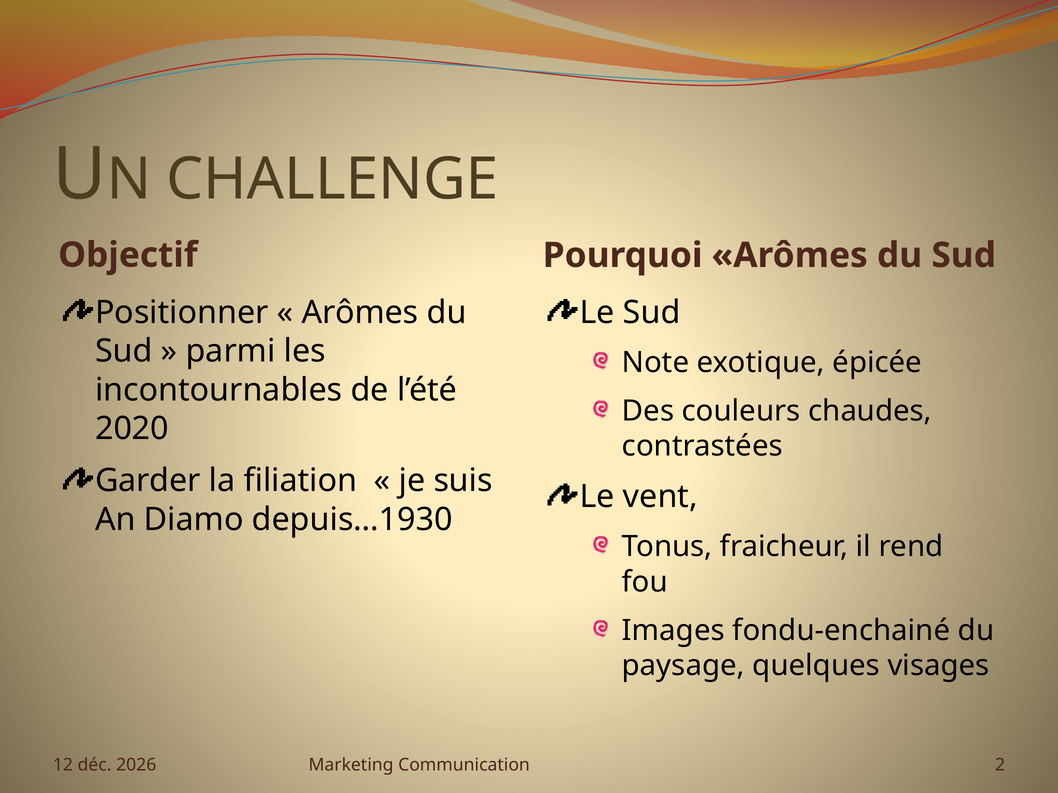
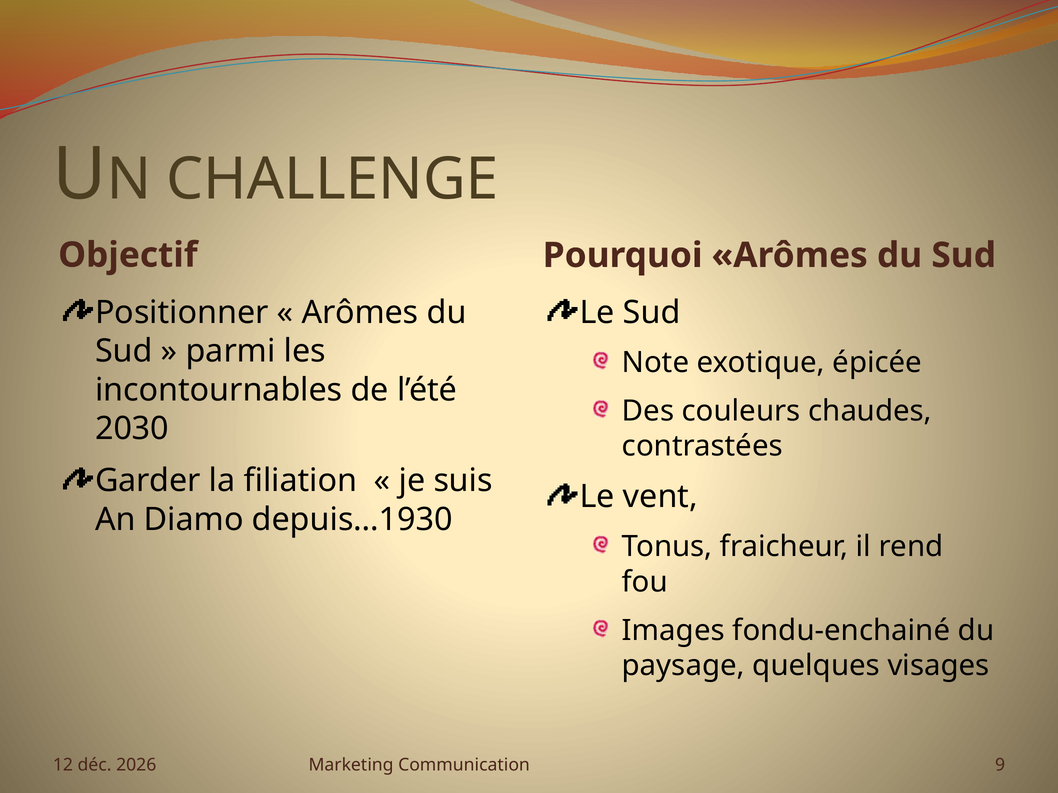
2020: 2020 -> 2030
2: 2 -> 9
